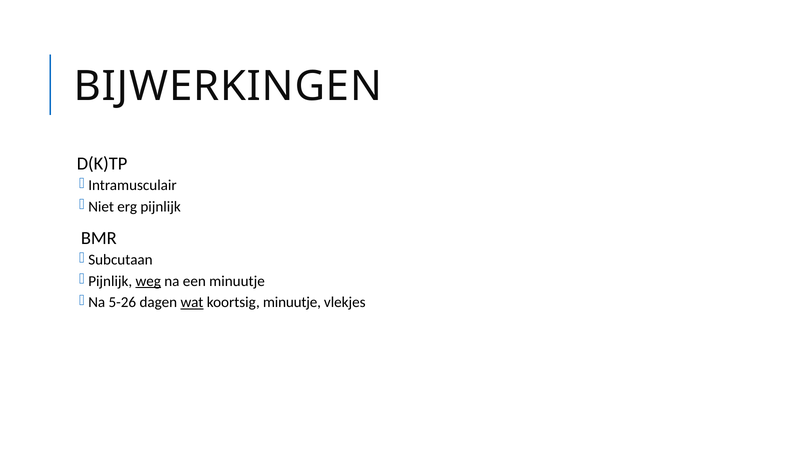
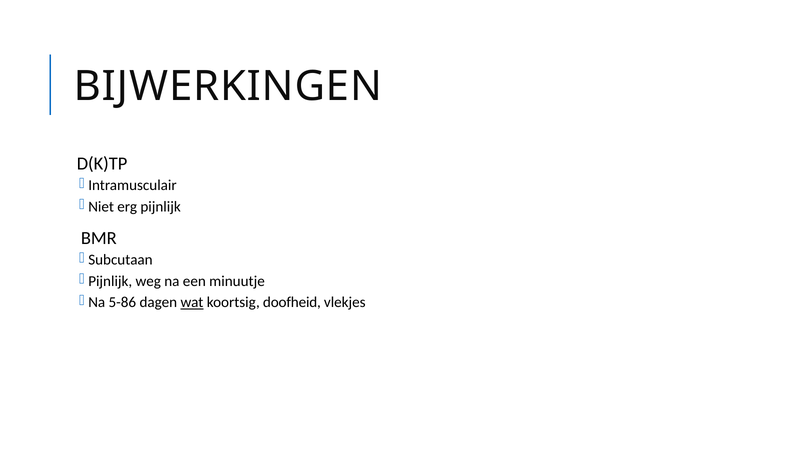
weg underline: present -> none
5-26: 5-26 -> 5-86
koortsig minuutje: minuutje -> doofheid
